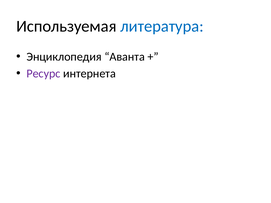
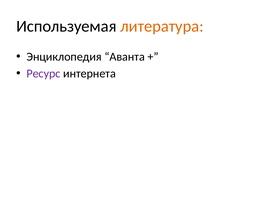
литература colour: blue -> orange
